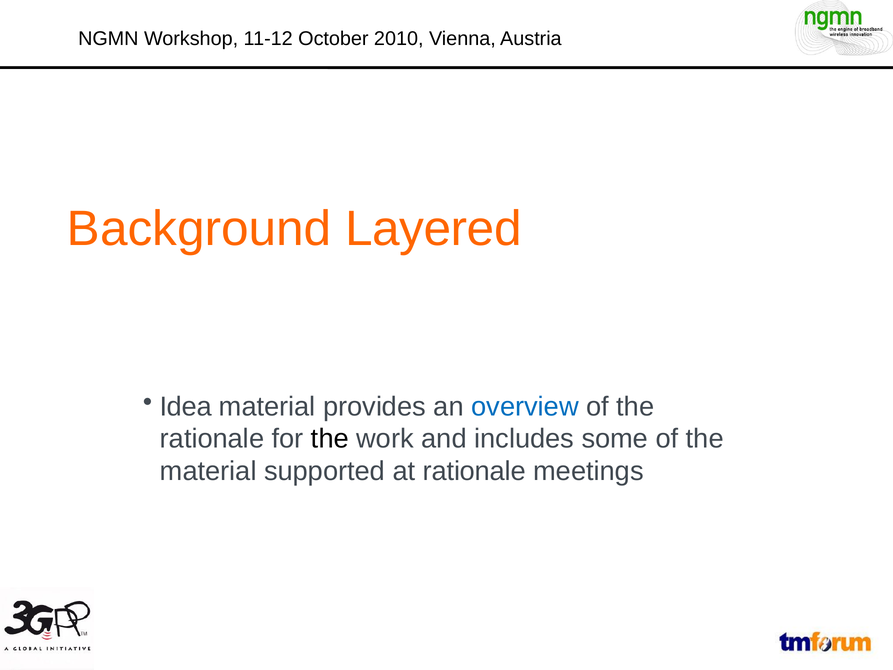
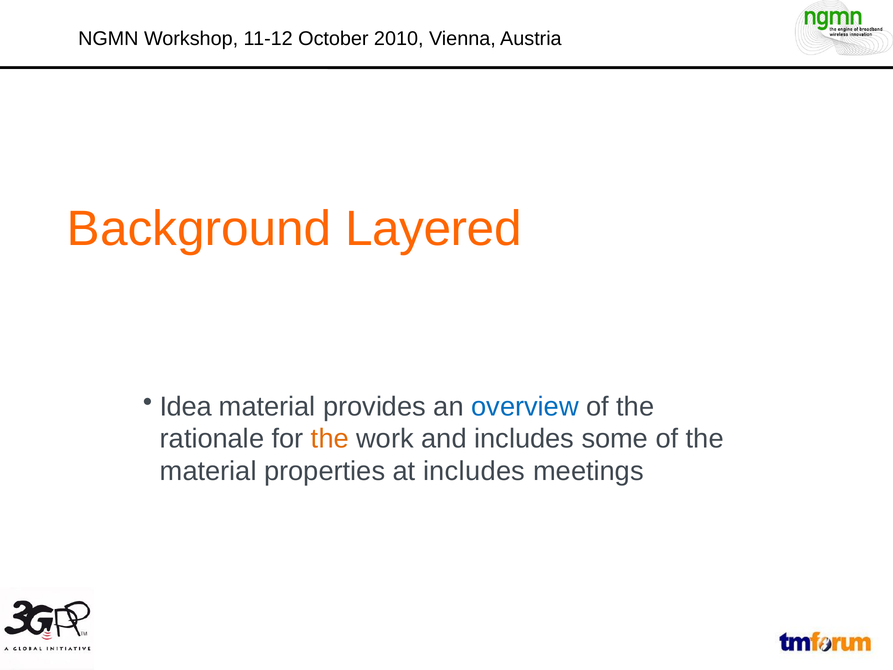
the at (330, 439) colour: black -> orange
supported: supported -> properties
at rationale: rationale -> includes
